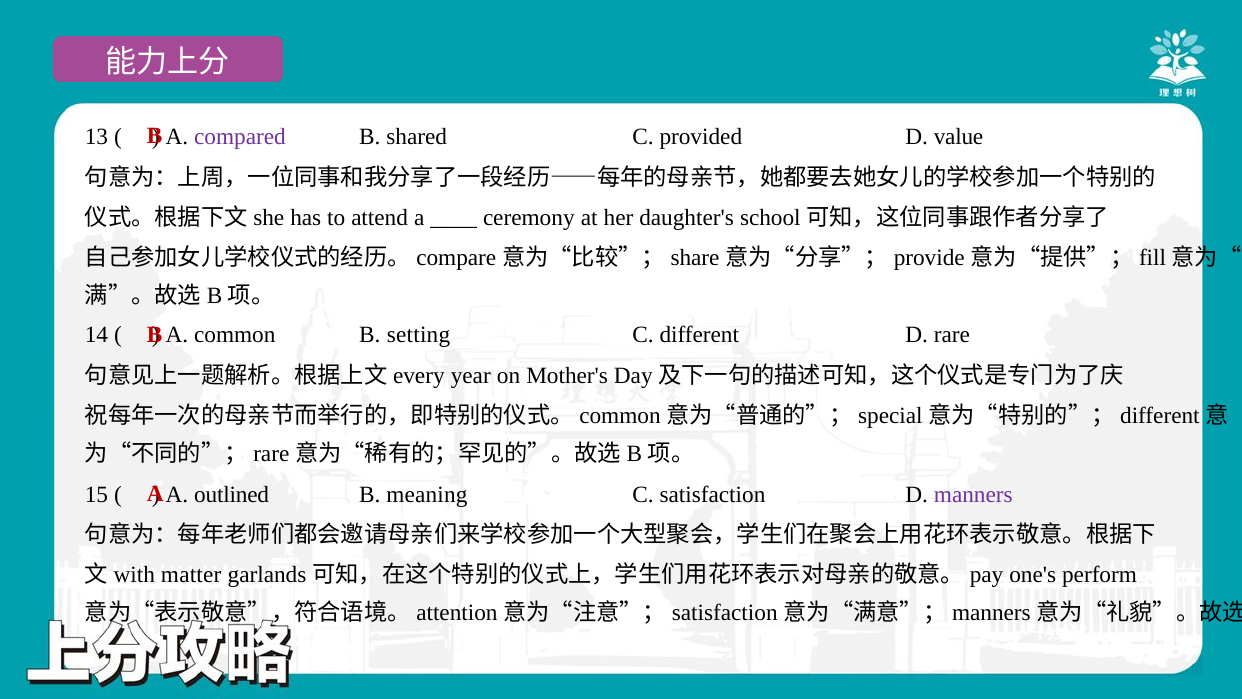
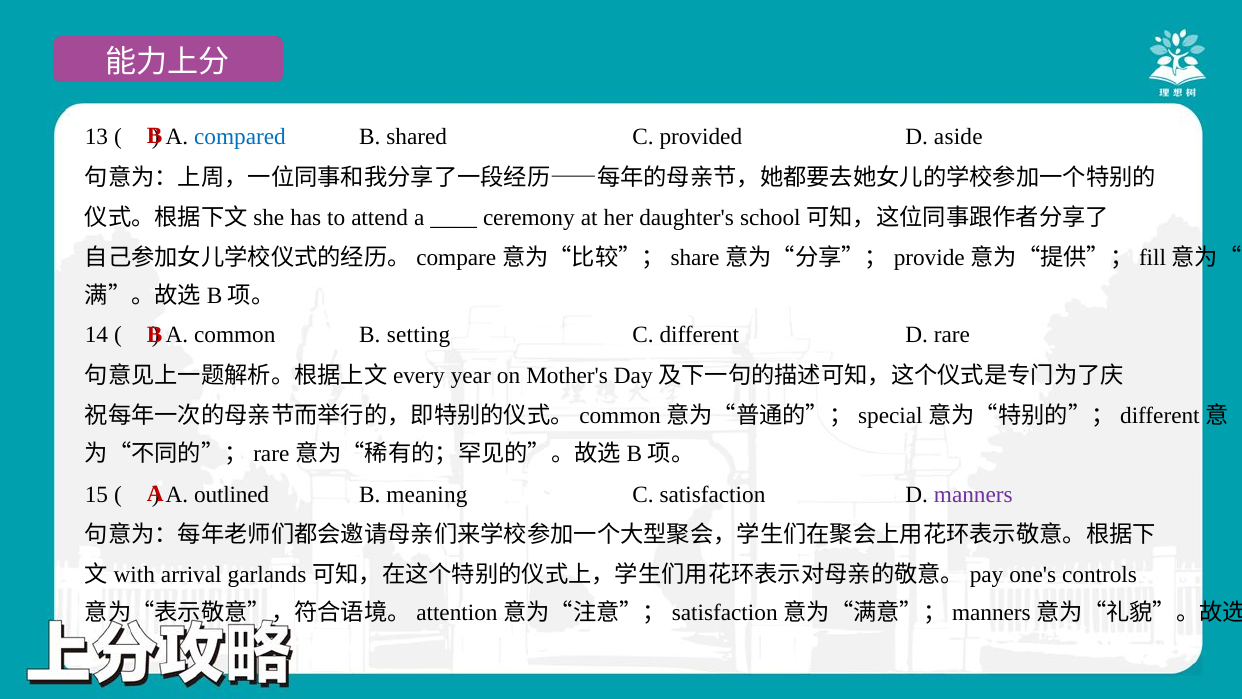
compared colour: purple -> blue
value: value -> aside
matter: matter -> arrival
perform: perform -> controls
